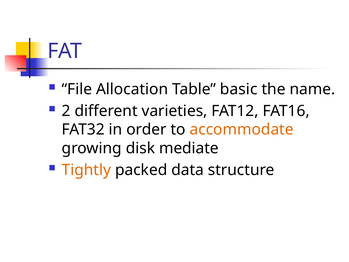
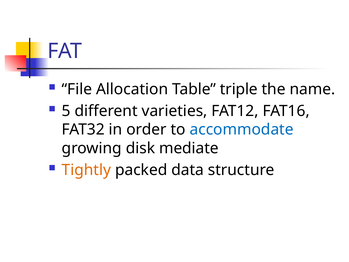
basic: basic -> triple
2: 2 -> 5
accommodate colour: orange -> blue
